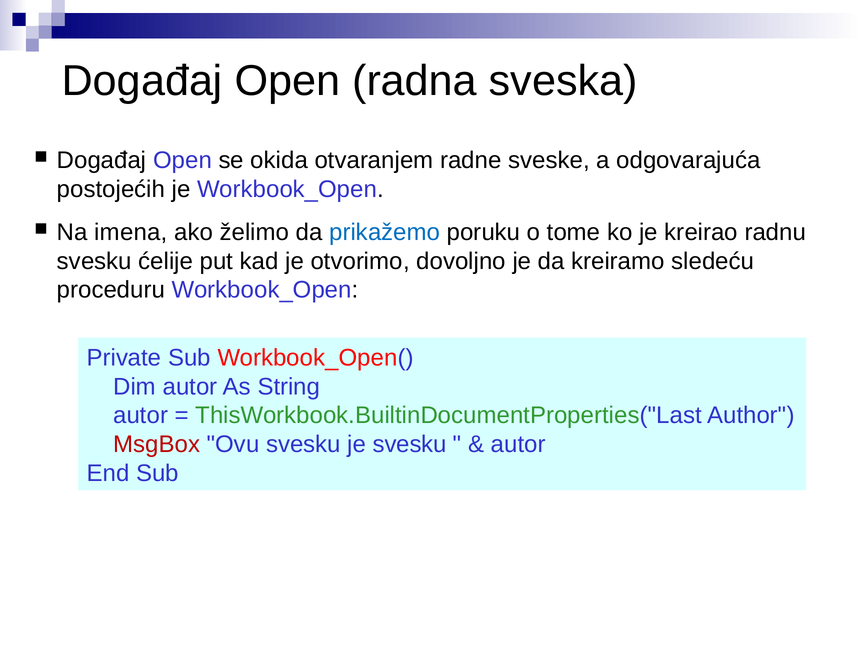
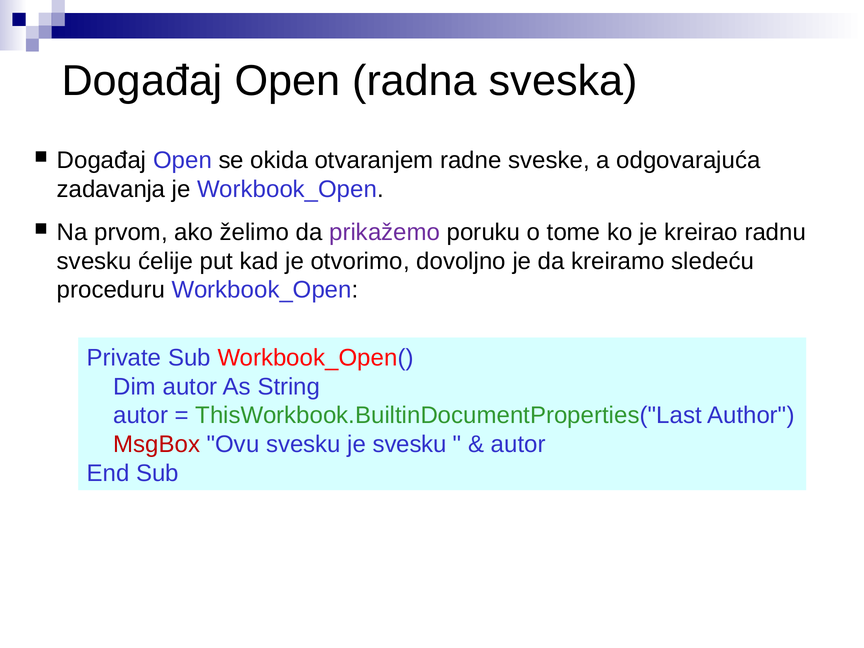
postojećih: postojećih -> zadavanja
imena: imena -> prvom
prikažemo colour: blue -> purple
